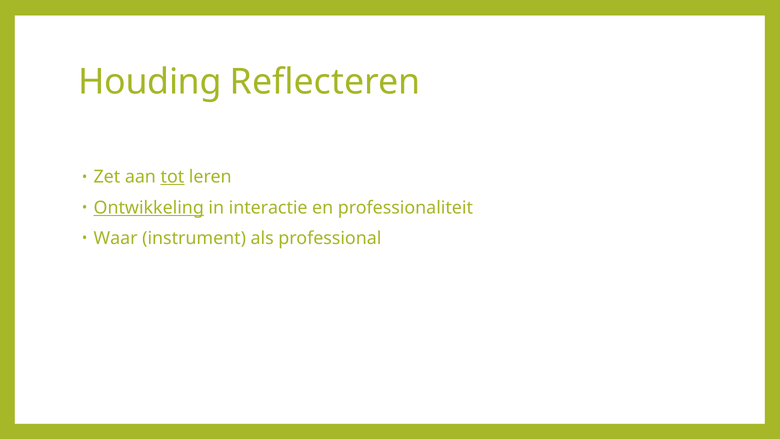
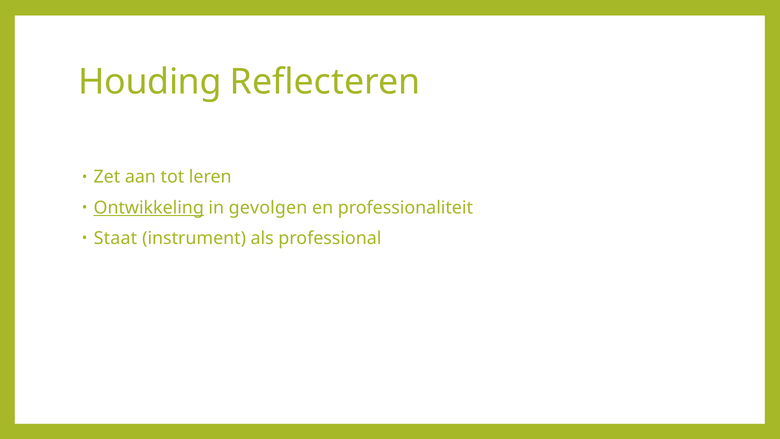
tot underline: present -> none
interactie: interactie -> gevolgen
Waar: Waar -> Staat
